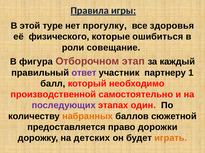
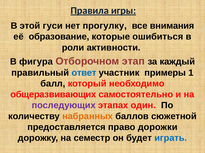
туре: туре -> гуси
здоровья: здоровья -> внимания
физического: физического -> образование
совещание: совещание -> активности
ответ colour: purple -> blue
партнеру: партнеру -> примеры
производственной: производственной -> общеразвивающих
детских: детских -> семестр
играть colour: orange -> blue
